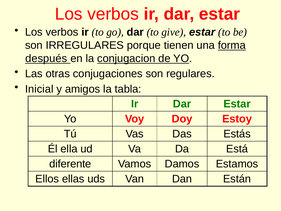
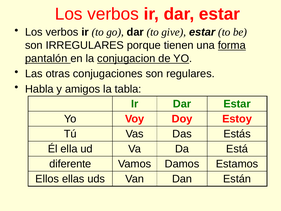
después: después -> pantalón
Inicial: Inicial -> Habla
